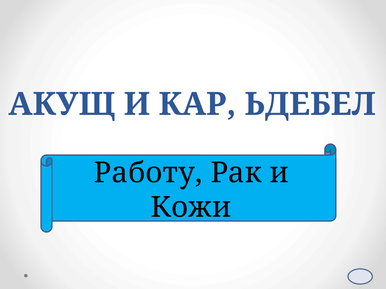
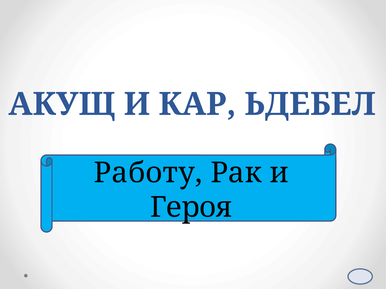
Кожи: Кожи -> Героя
